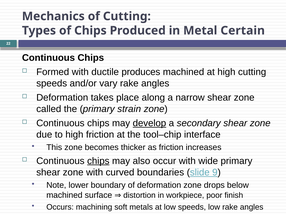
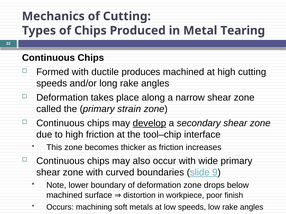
Certain: Certain -> Tearing
vary: vary -> long
chips at (98, 161) underline: present -> none
